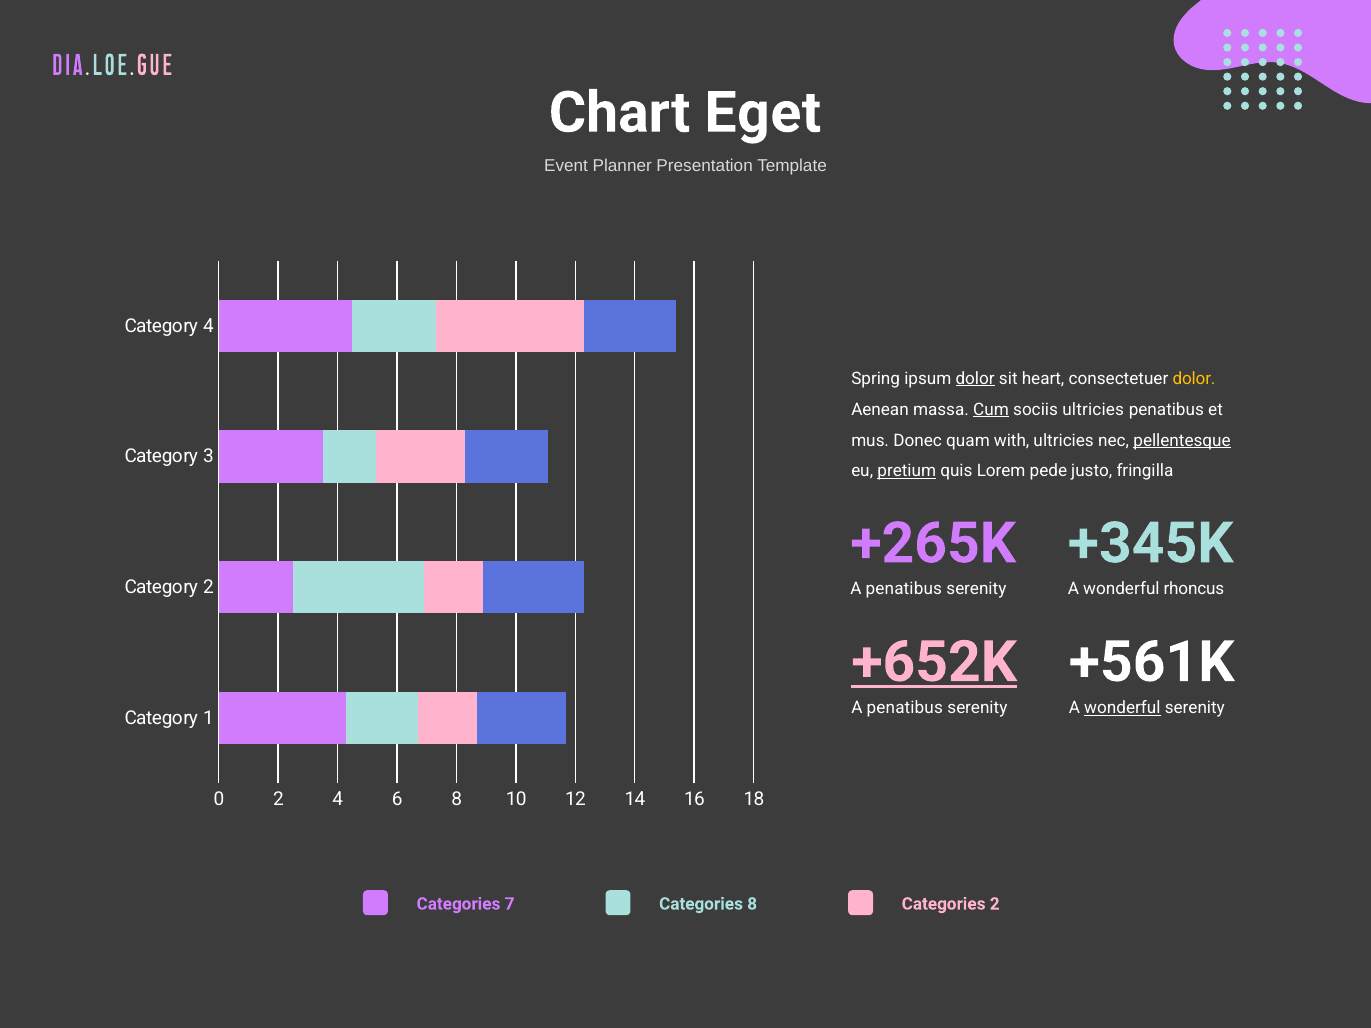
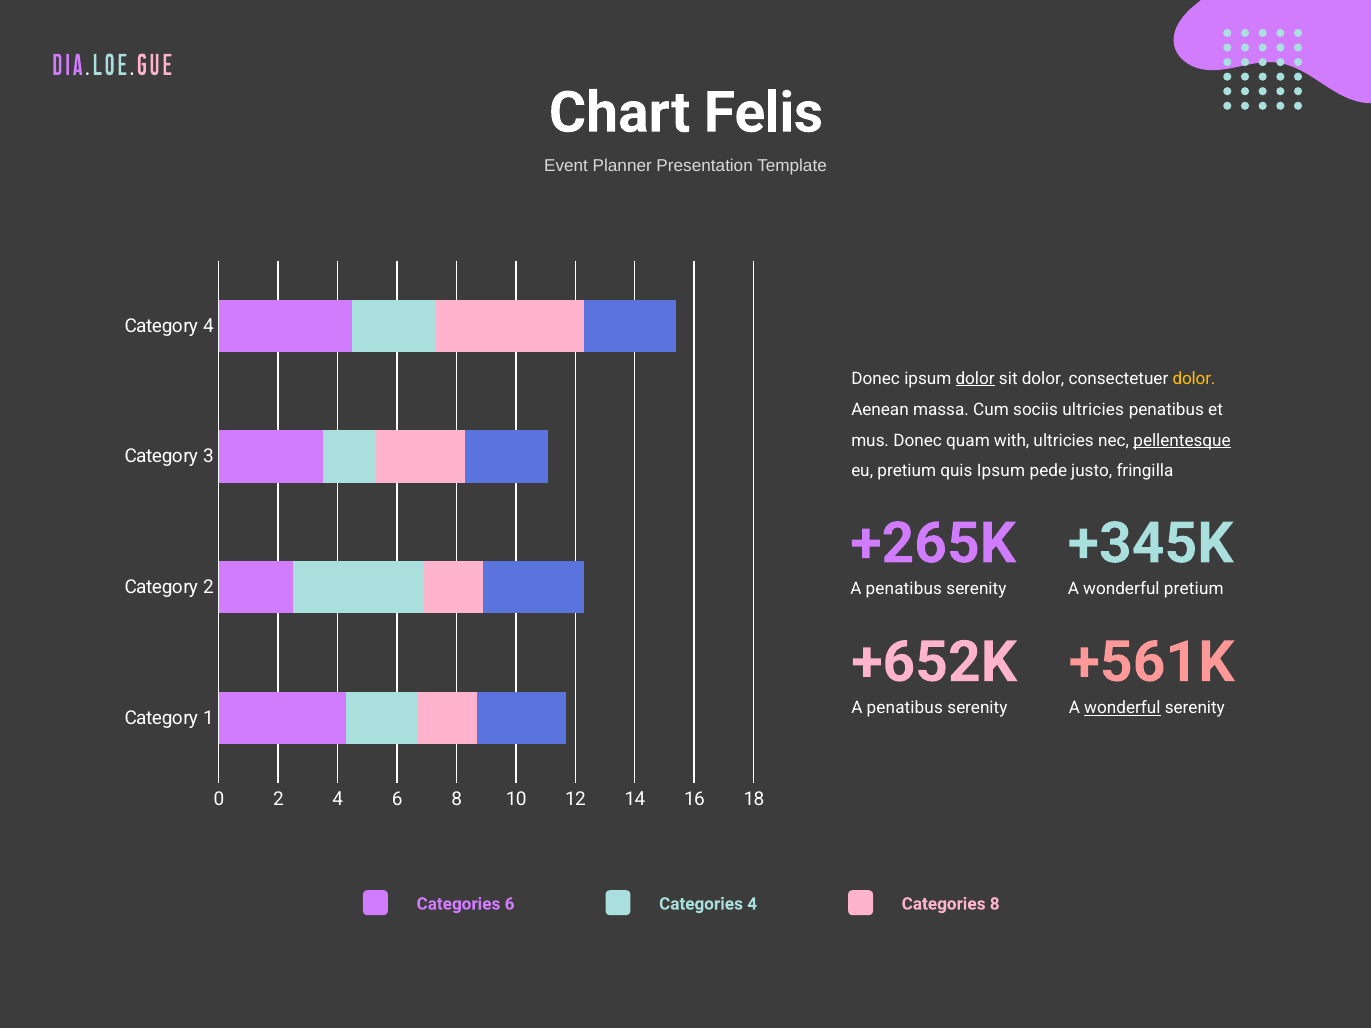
Eget: Eget -> Felis
Spring at (876, 379): Spring -> Donec
sit heart: heart -> dolor
Cum underline: present -> none
pretium at (907, 471) underline: present -> none
quis Lorem: Lorem -> Ipsum
wonderful rhoncus: rhoncus -> pretium
+652K underline: present -> none
+561K colour: white -> pink
Categories 7: 7 -> 6
Categories 8: 8 -> 4
Categories 2: 2 -> 8
